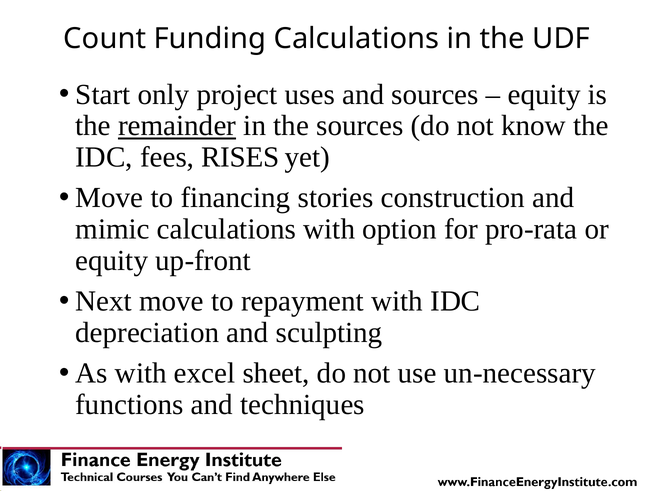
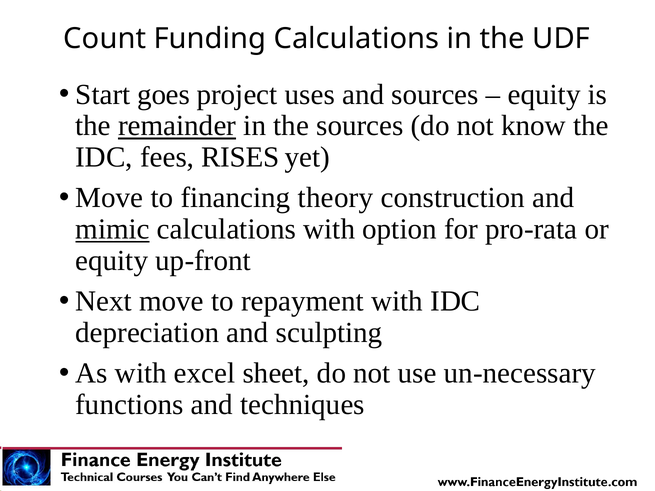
only: only -> goes
stories: stories -> theory
mimic underline: none -> present
